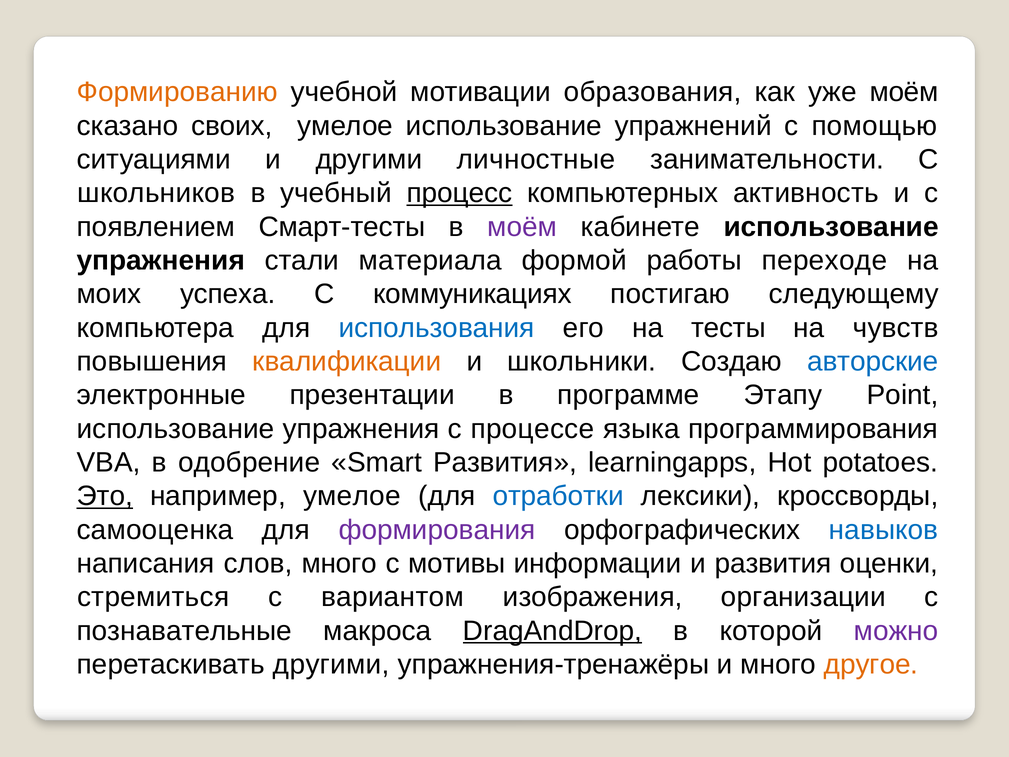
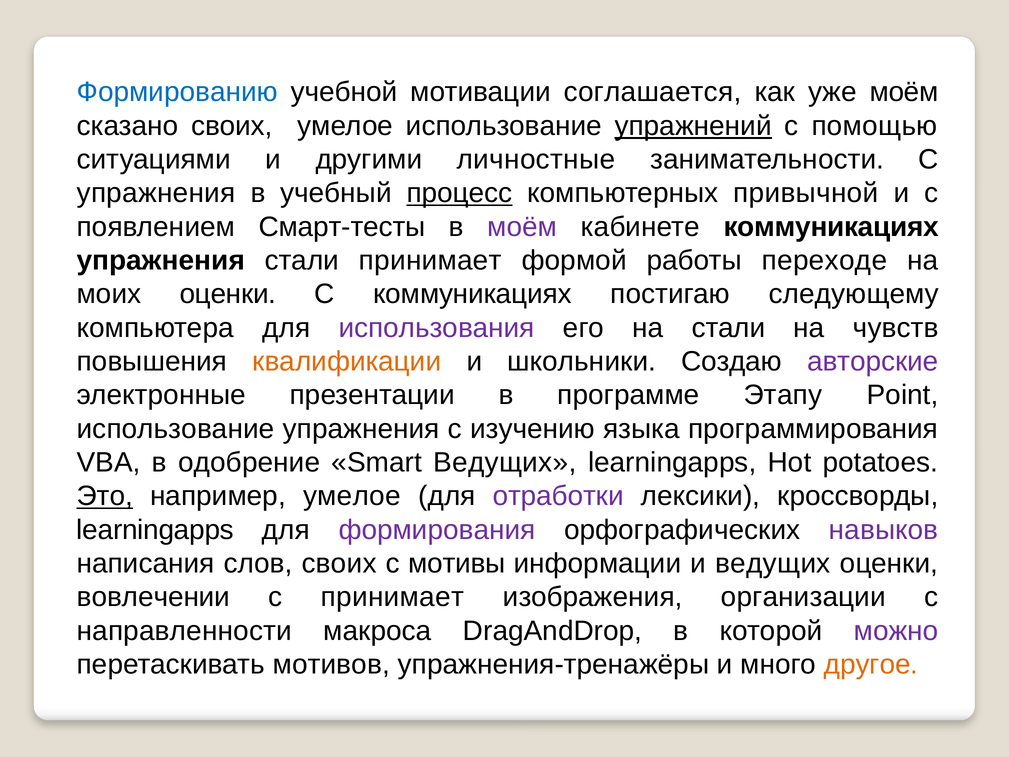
Формированию colour: orange -> blue
образования: образования -> соглашается
упражнений underline: none -> present
школьников at (156, 193): школьников -> упражнения
активность: активность -> привычной
кабинете использование: использование -> коммуникациях
стали материала: материала -> принимает
моих успеха: успеха -> оценки
использования colour: blue -> purple
на тесты: тесты -> стали
авторские colour: blue -> purple
процессе: процессе -> изучению
Smart Развития: Развития -> Ведущих
отработки colour: blue -> purple
самооценка at (155, 530): самооценка -> learningapps
навыков colour: blue -> purple
слов много: много -> своих
и развития: развития -> ведущих
стремиться: стремиться -> вовлечении
с вариантом: вариантом -> принимает
познавательные: познавательные -> направленности
DragAndDrop underline: present -> none
перетаскивать другими: другими -> мотивов
